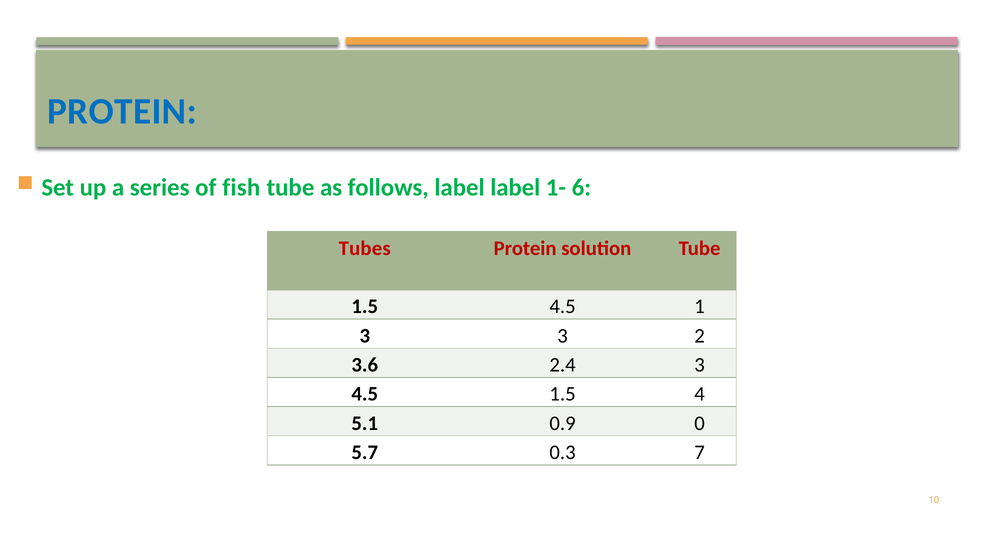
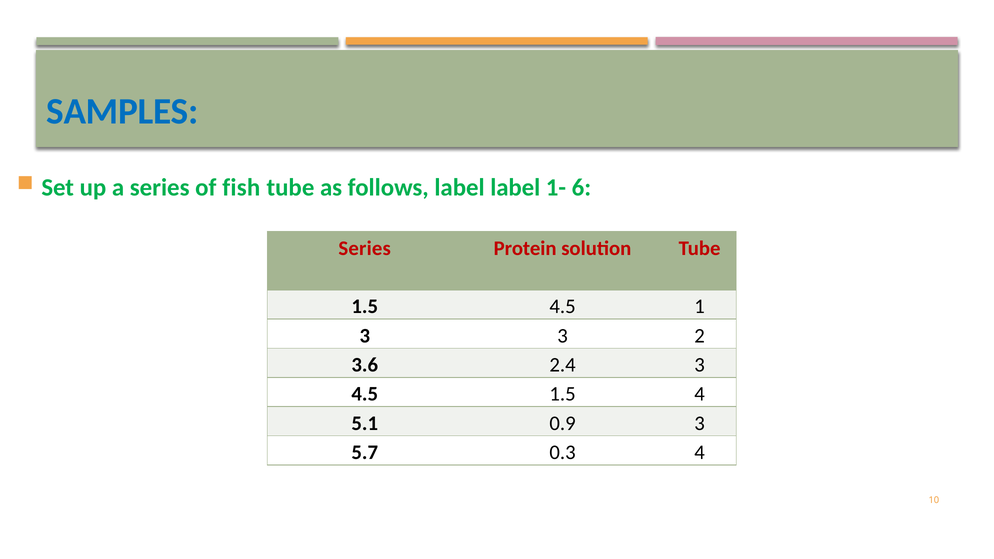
PROTEIN at (122, 112): PROTEIN -> SAMPLES
Tubes at (365, 248): Tubes -> Series
0.9 0: 0 -> 3
0.3 7: 7 -> 4
